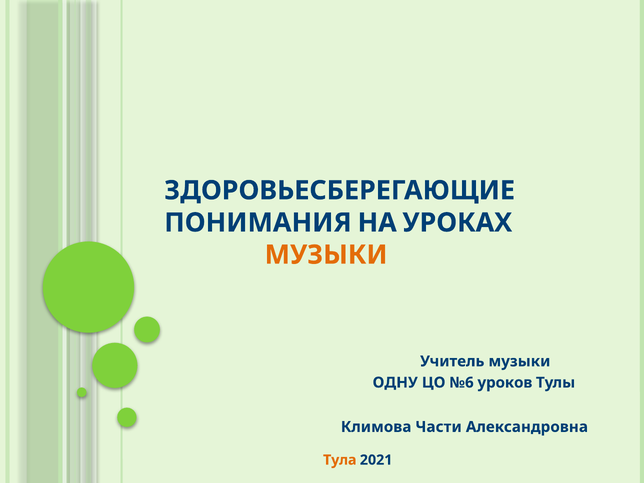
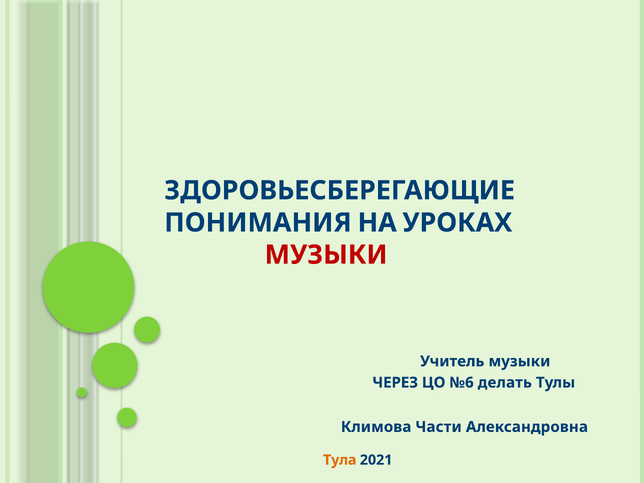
МУЗЫКИ at (326, 255) colour: orange -> red
ОДНУ: ОДНУ -> ЧЕРЕЗ
уроков: уроков -> делать
